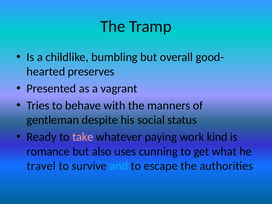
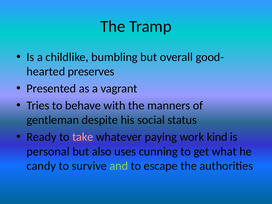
romance: romance -> personal
travel: travel -> candy
and colour: light blue -> light green
